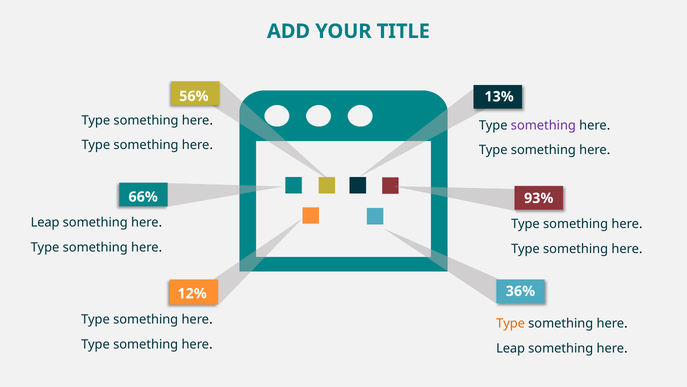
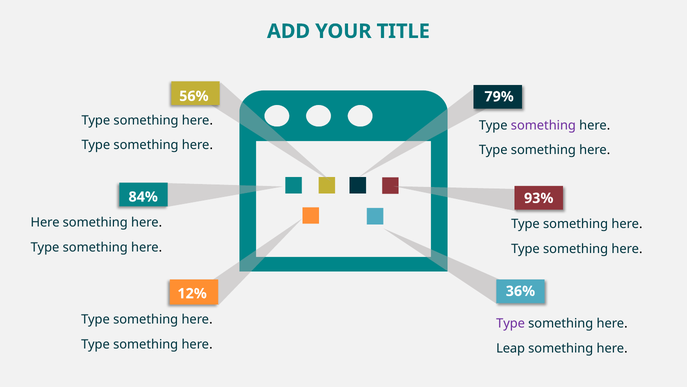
13%: 13% -> 79%
66%: 66% -> 84%
Leap at (45, 222): Leap -> Here
Type at (511, 323) colour: orange -> purple
